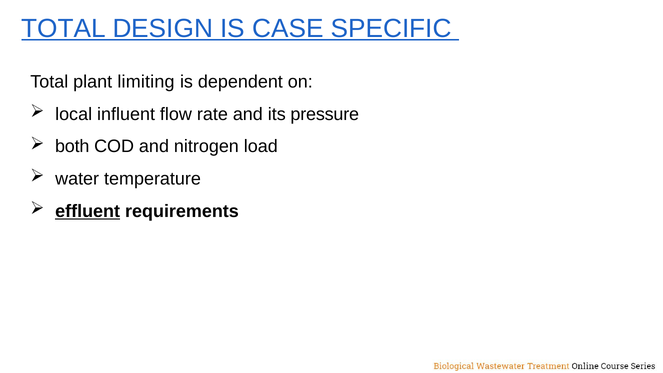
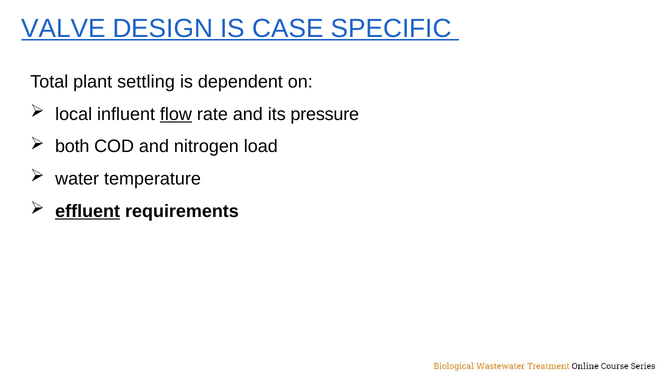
TOTAL at (64, 28): TOTAL -> VALVE
limiting: limiting -> settling
flow underline: none -> present
